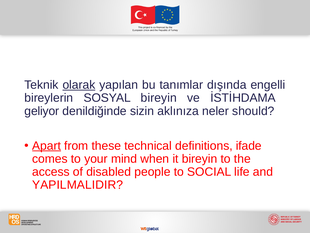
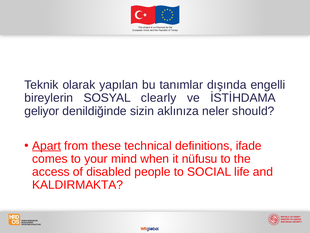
olarak underline: present -> none
SOSYAL bireyin: bireyin -> clearly
it bireyin: bireyin -> nüfusu
YAPILMALIDIR: YAPILMALIDIR -> KALDIRMAKTA
